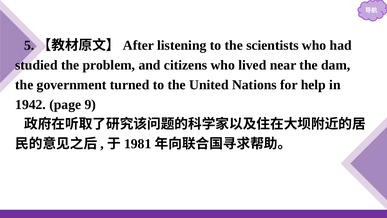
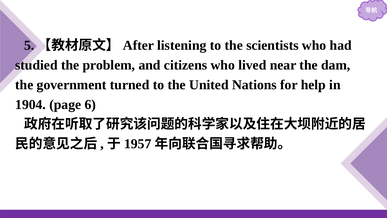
1942: 1942 -> 1904
9: 9 -> 6
1981: 1981 -> 1957
